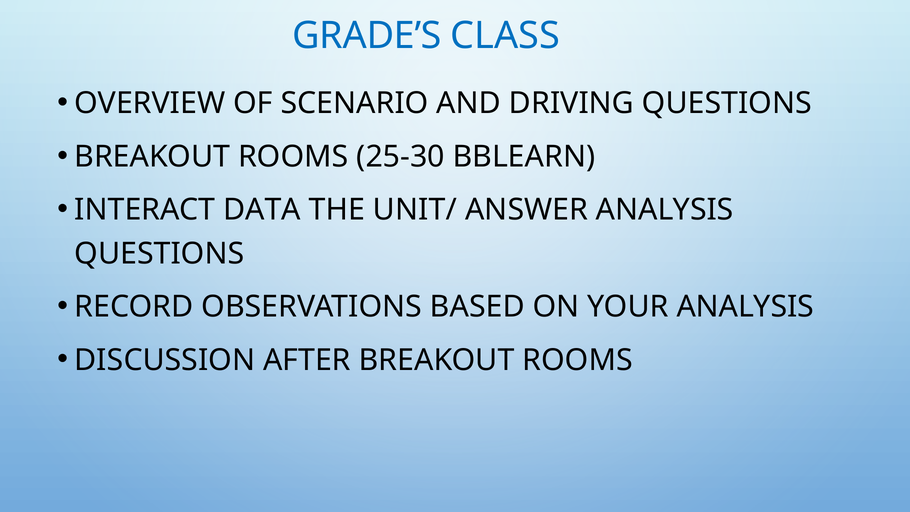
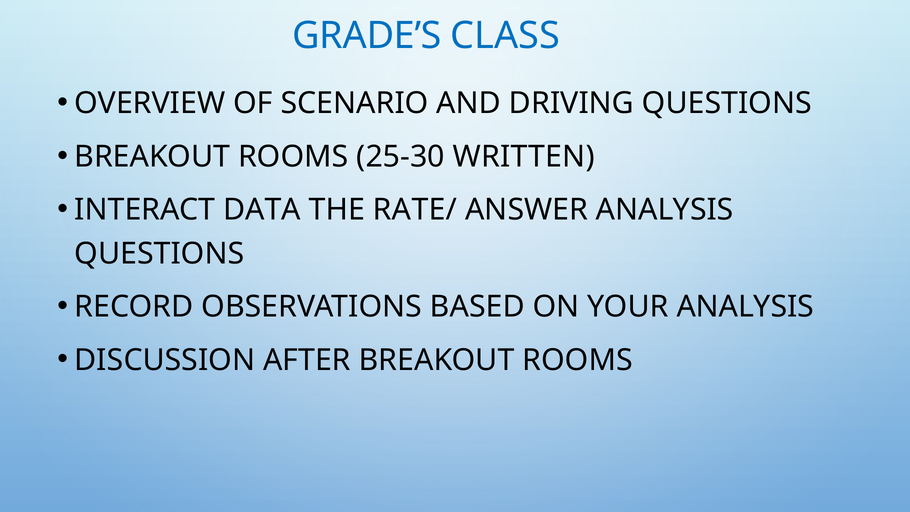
BBLEARN: BBLEARN -> WRITTEN
UNIT/: UNIT/ -> RATE/
